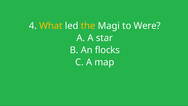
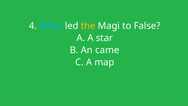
What colour: yellow -> light blue
Were: Were -> False
flocks: flocks -> came
